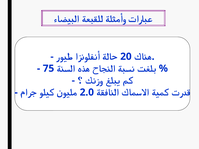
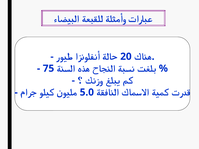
2.0: 2.0 -> 5.0
